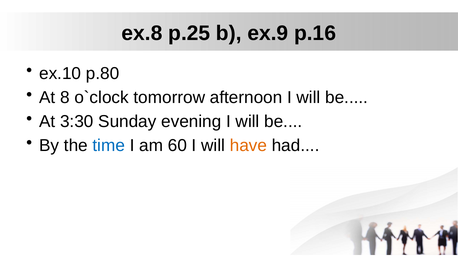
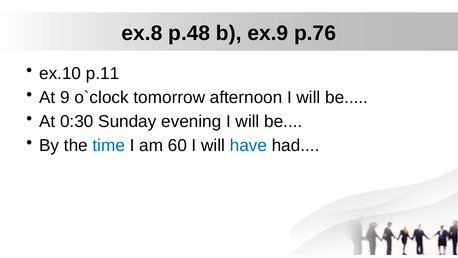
p.25: p.25 -> p.48
p.16: p.16 -> p.76
p.80: p.80 -> p.11
8: 8 -> 9
3:30: 3:30 -> 0:30
have colour: orange -> blue
